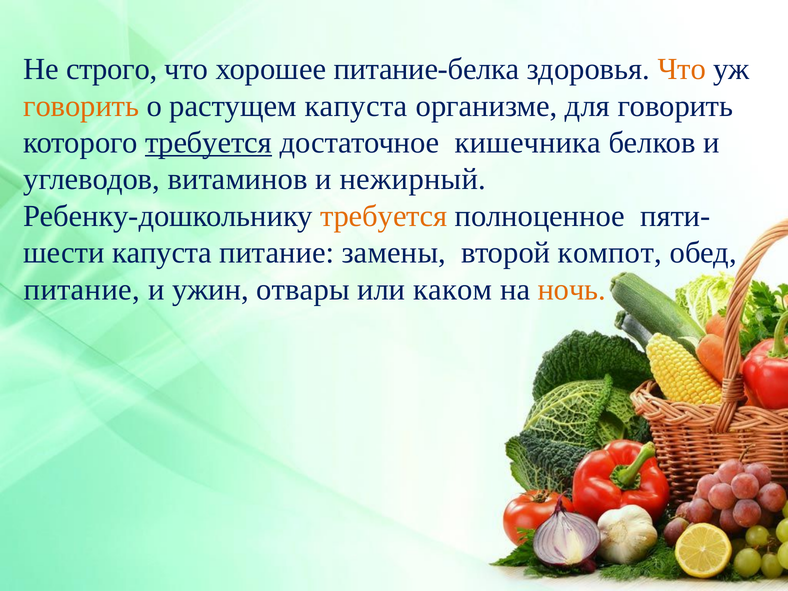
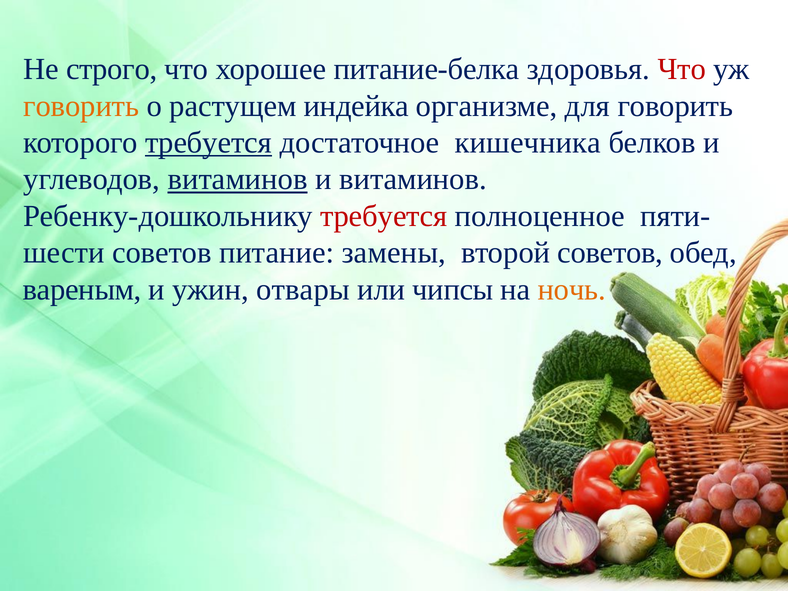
Что at (682, 69) colour: orange -> red
растущем капуста: капуста -> индейка
витаминов at (238, 179) underline: none -> present
и нежирный: нежирный -> витаминов
требуется at (384, 216) colour: orange -> red
капуста at (162, 253): капуста -> советов
второй компот: компот -> советов
питание at (82, 289): питание -> вареным
каком: каком -> чипсы
